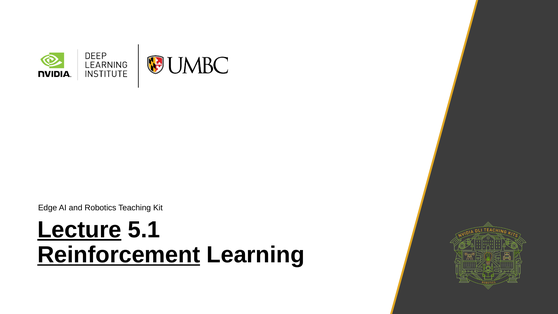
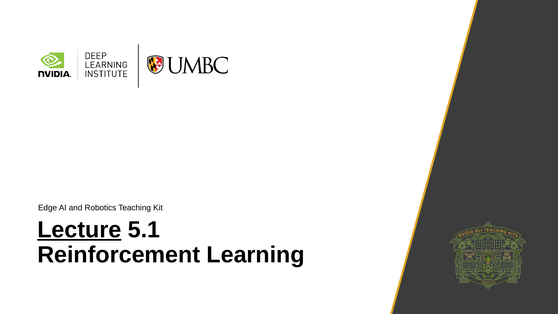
Reinforcement underline: present -> none
